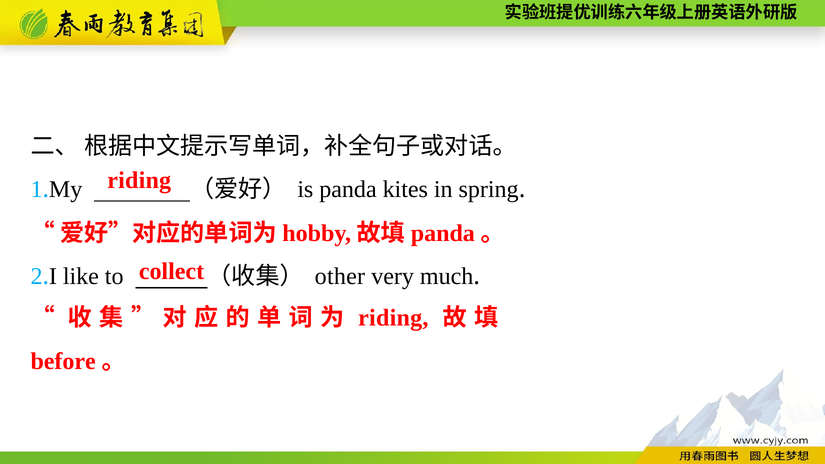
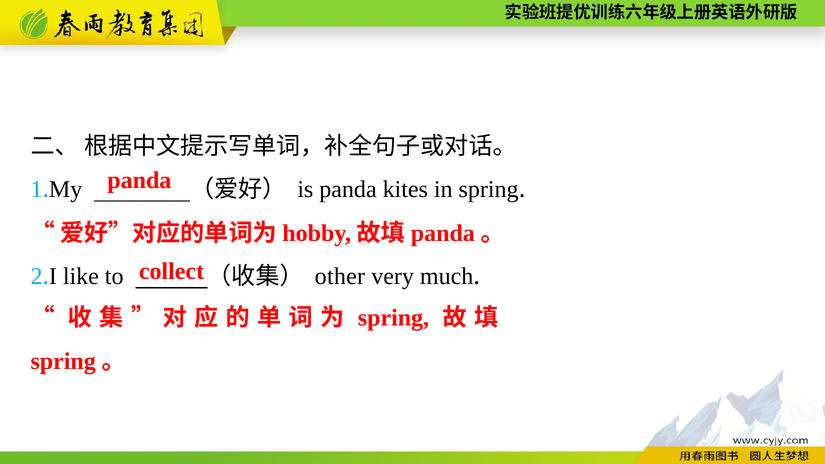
riding at (139, 180): riding -> panda
riding at (393, 318): riding -> spring
before at (63, 361): before -> spring
